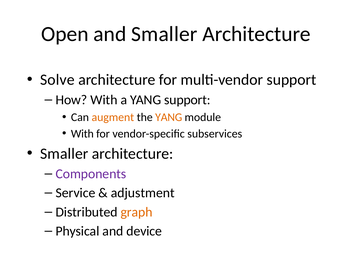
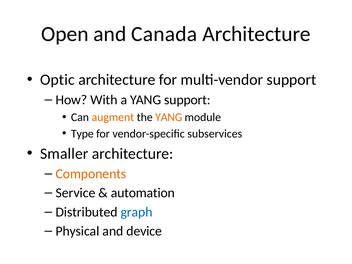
and Smaller: Smaller -> Canada
Solve: Solve -> Optic
With at (82, 134): With -> Type
Components colour: purple -> orange
adjustment: adjustment -> automation
graph colour: orange -> blue
